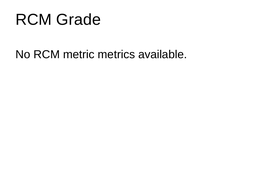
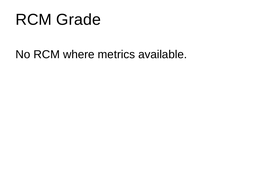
metric: metric -> where
